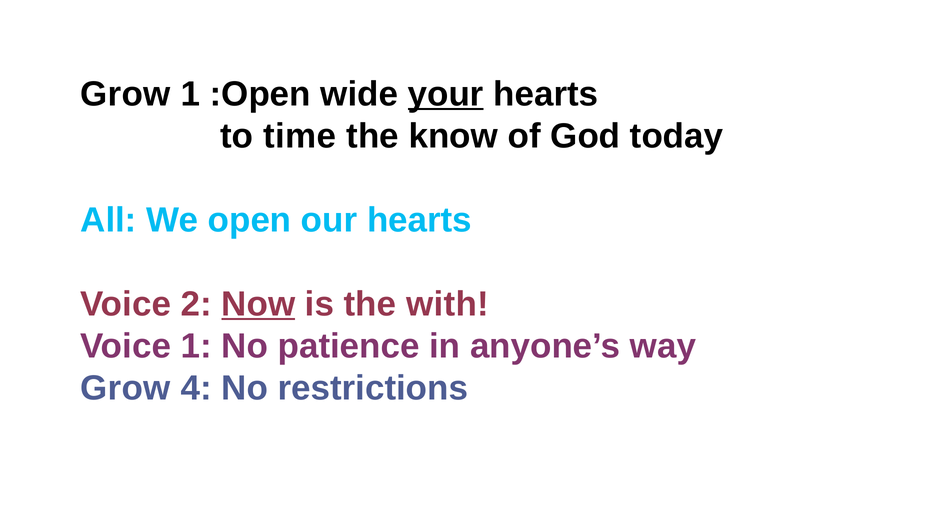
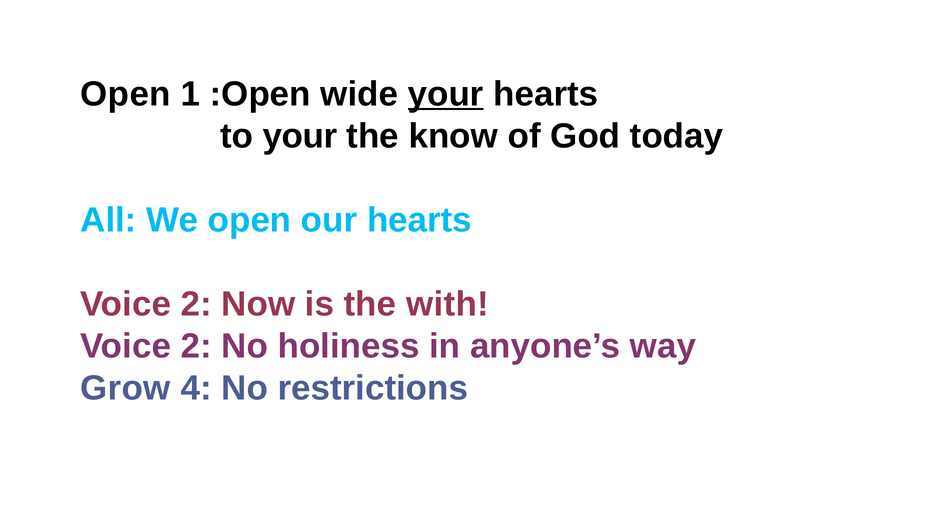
Grow at (125, 94): Grow -> Open
to time: time -> your
Now underline: present -> none
1 at (196, 346): 1 -> 2
patience: patience -> holiness
